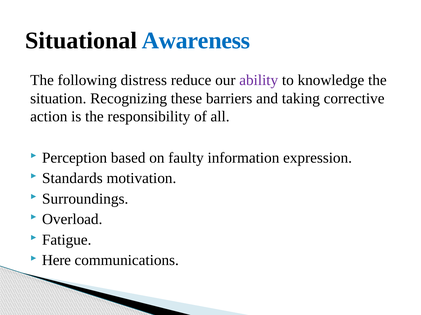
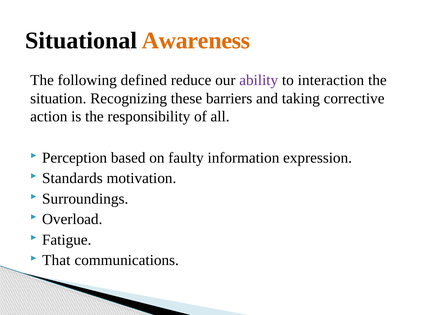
Awareness colour: blue -> orange
distress: distress -> defined
knowledge: knowledge -> interaction
Here: Here -> That
